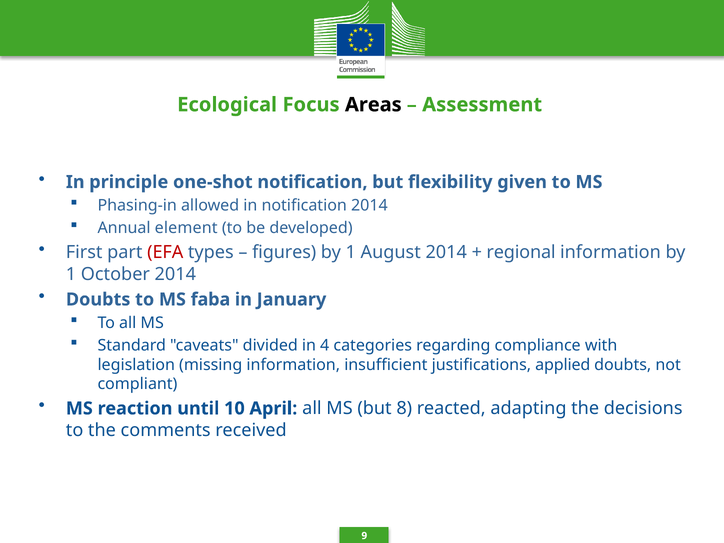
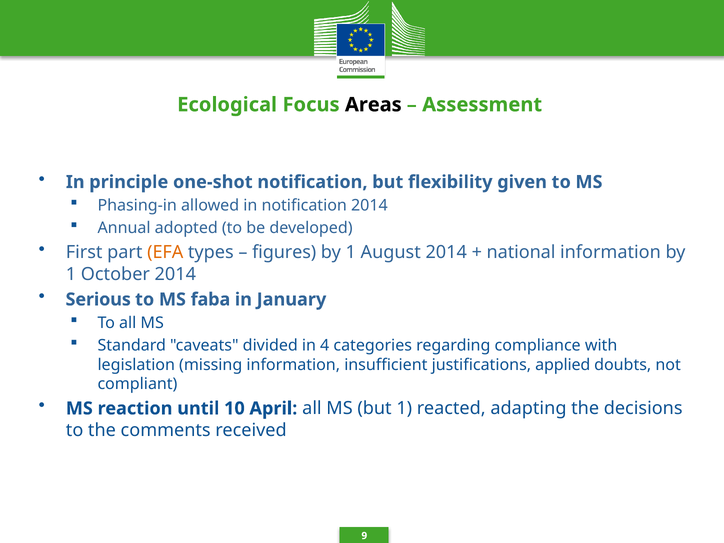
element: element -> adopted
EFA colour: red -> orange
regional: regional -> national
Doubts at (98, 299): Doubts -> Serious
but 8: 8 -> 1
